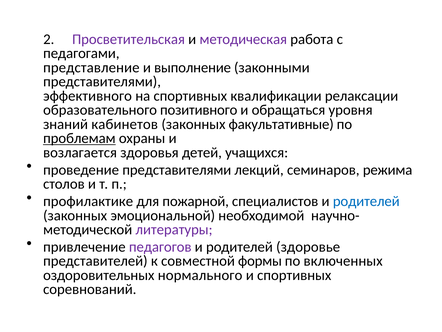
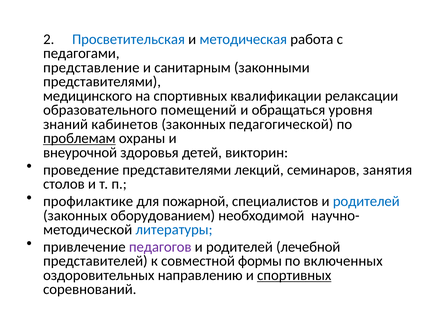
Просветительская colour: purple -> blue
методическая colour: purple -> blue
выполнение: выполнение -> санитарным
эффективного: эффективного -> медицинского
позитивного: позитивного -> помещений
факультативные: факультативные -> педагогической
возлагается: возлагается -> внеурочной
учащихся: учащихся -> викторин
режима: режима -> занятия
эмоциональной: эмоциональной -> оборудованием
литературы colour: purple -> blue
здоровье: здоровье -> лечебной
нормального: нормального -> направлению
спортивных at (294, 275) underline: none -> present
